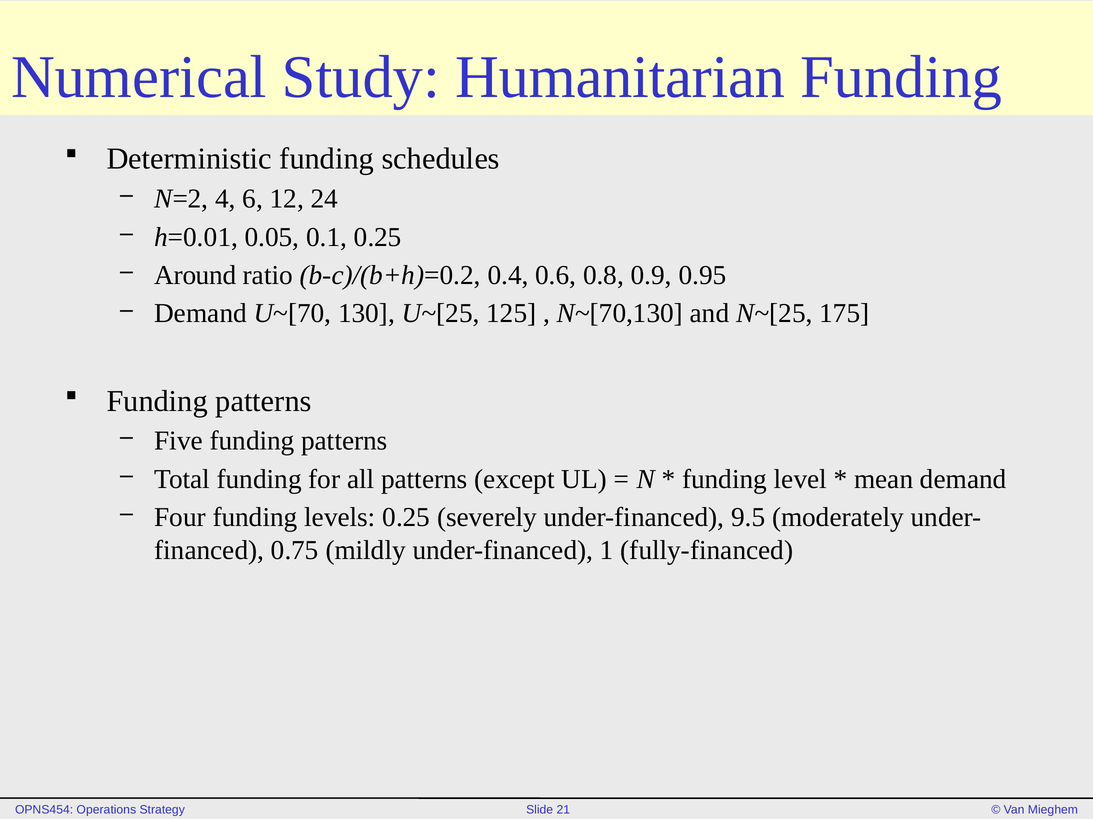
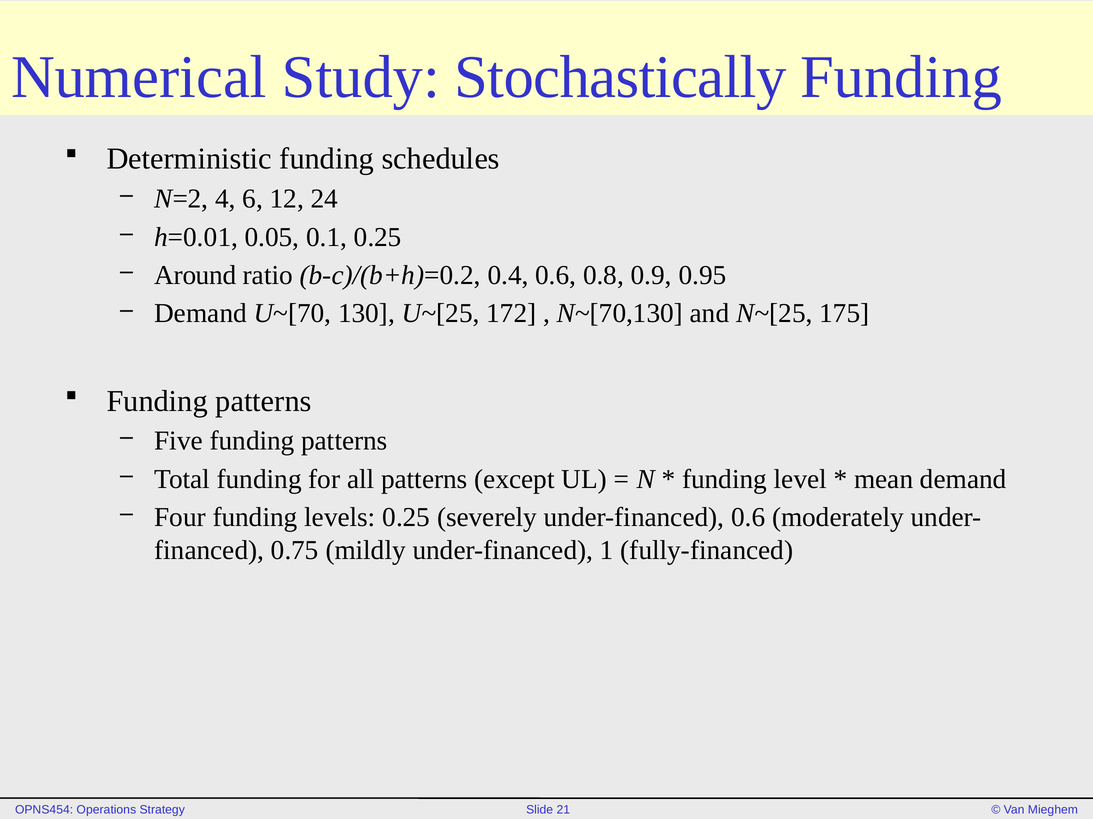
Humanitarian: Humanitarian -> Stochastically
125: 125 -> 172
under-financed 9.5: 9.5 -> 0.6
